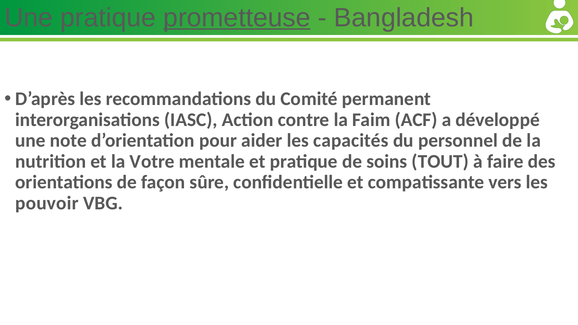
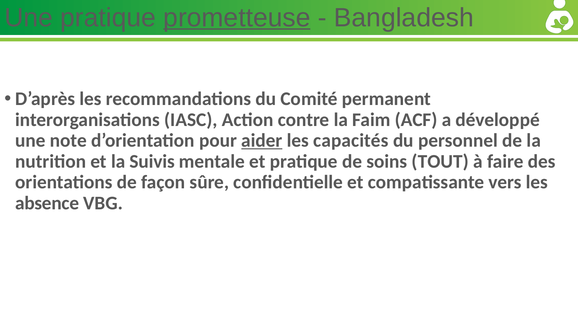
aider underline: none -> present
Votre: Votre -> Suivis
pouvoir: pouvoir -> absence
